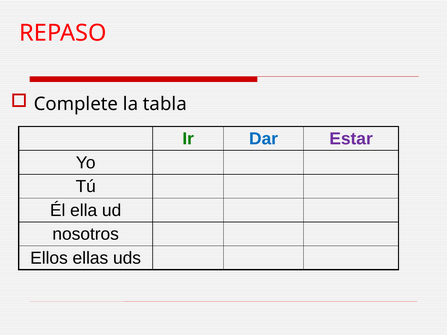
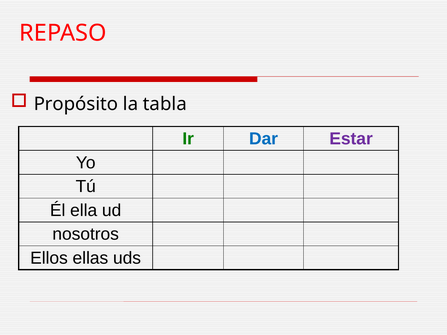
Complete: Complete -> Propósito
